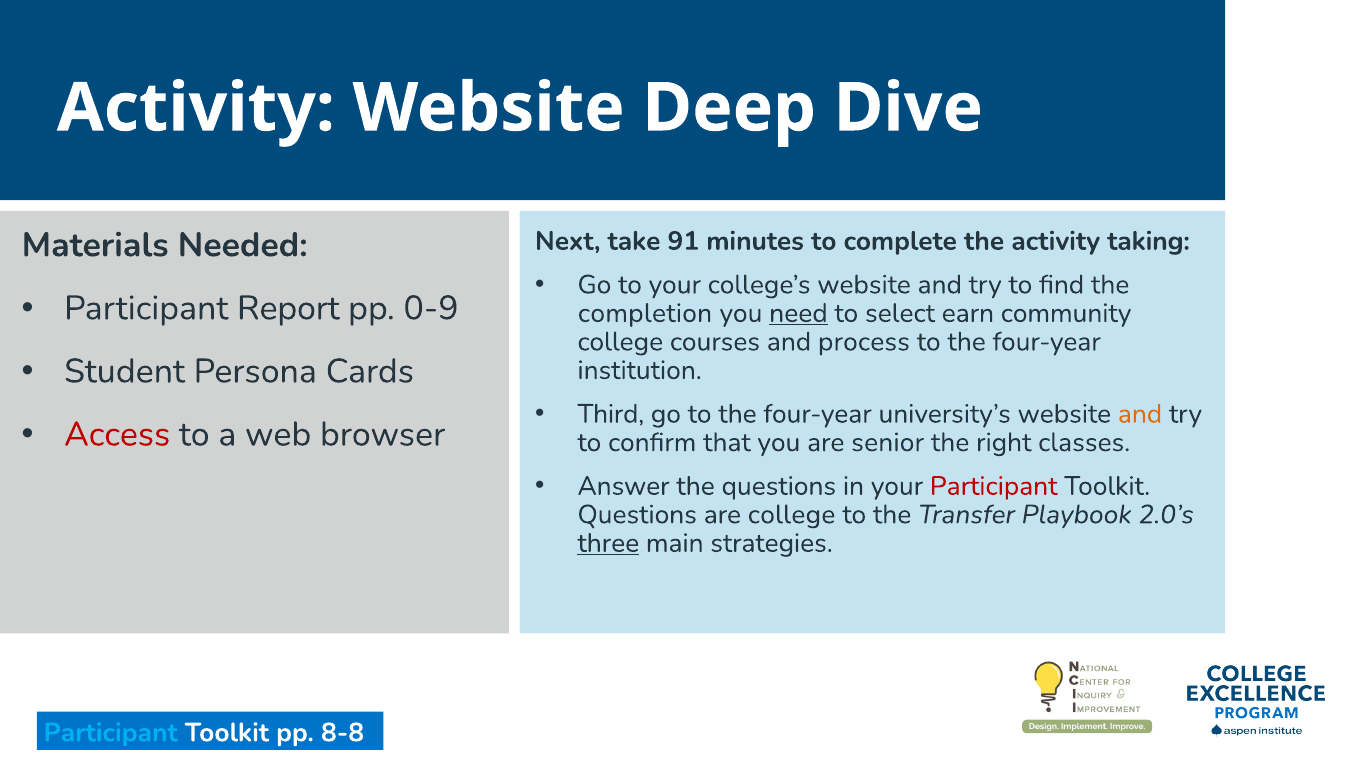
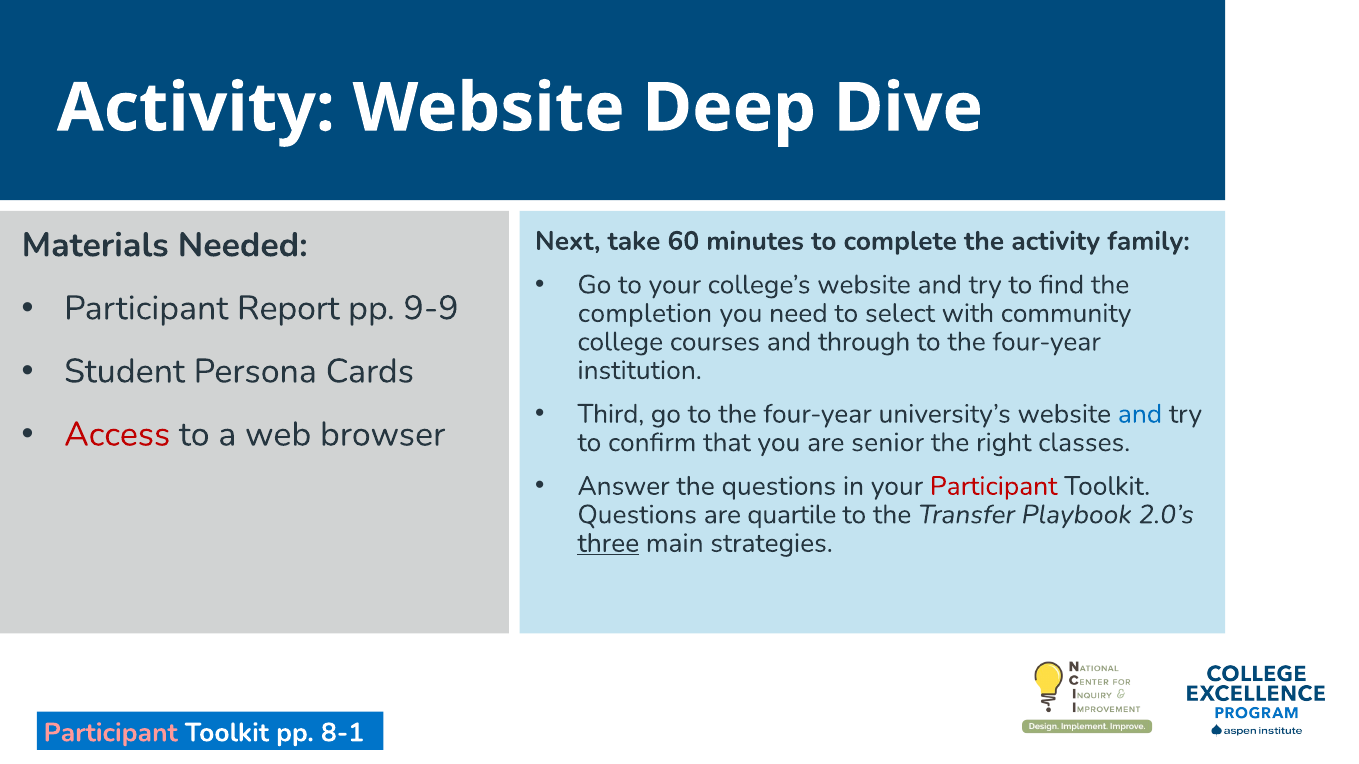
91: 91 -> 60
taking: taking -> family
0-9: 0-9 -> 9-9
need underline: present -> none
earn: earn -> with
process: process -> through
and at (1140, 414) colour: orange -> blue
are college: college -> quartile
Participant at (111, 733) colour: light blue -> pink
8-8: 8-8 -> 8-1
